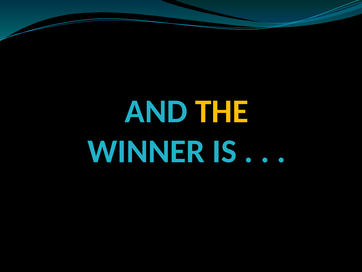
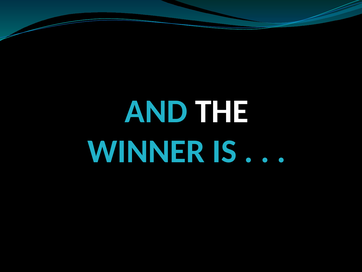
THE colour: yellow -> white
